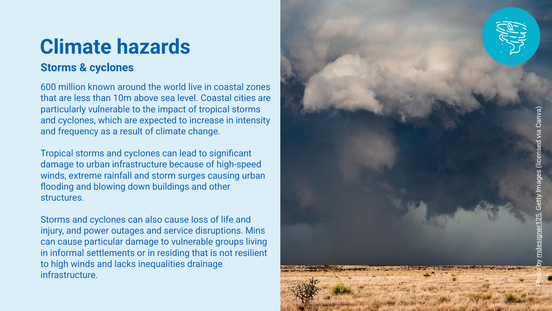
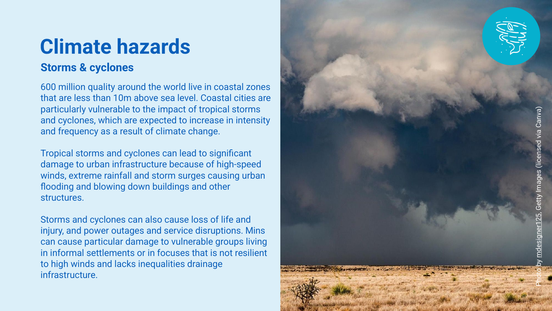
known: known -> quality
residing: residing -> focuses
